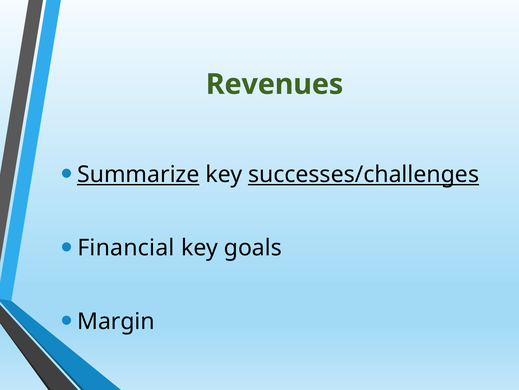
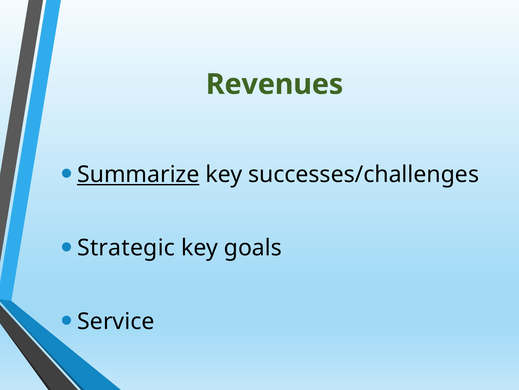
successes/challenges underline: present -> none
Financial: Financial -> Strategic
Margin: Margin -> Service
